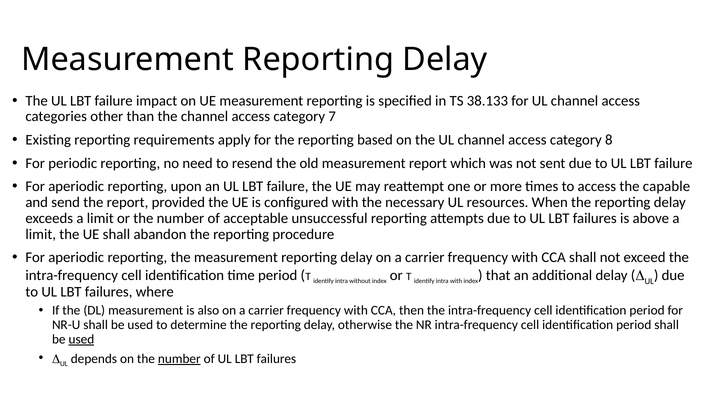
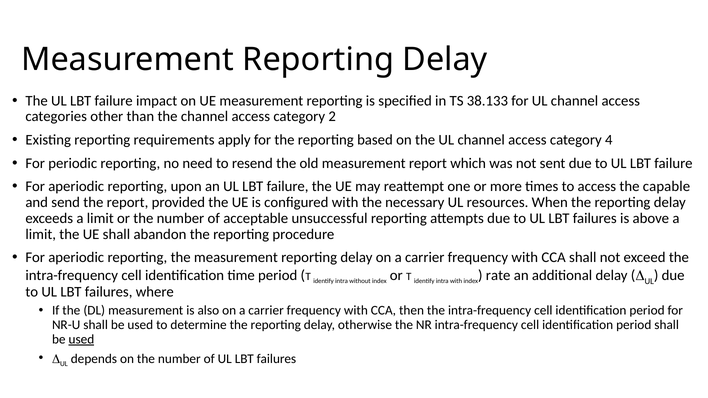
7: 7 -> 2
8: 8 -> 4
that: that -> rate
number at (179, 359) underline: present -> none
